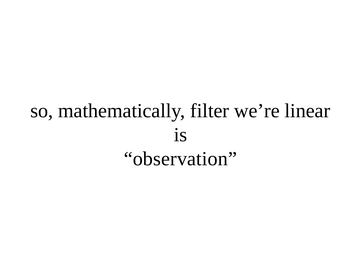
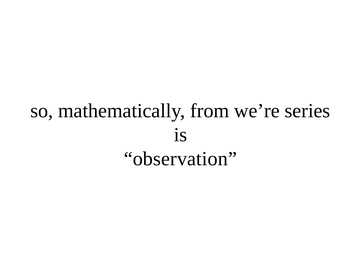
filter: filter -> from
linear: linear -> series
